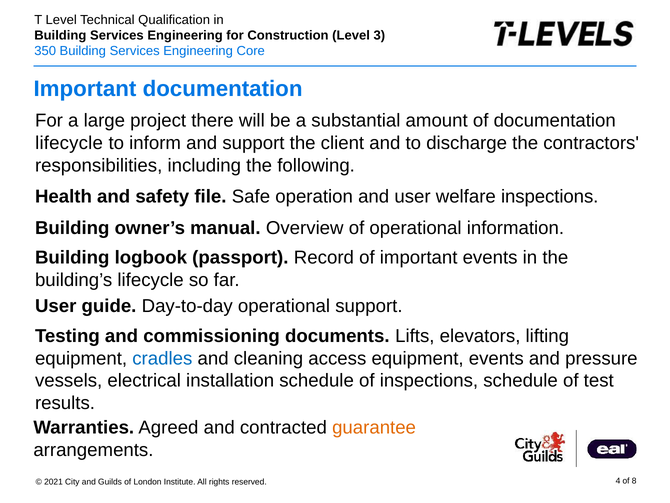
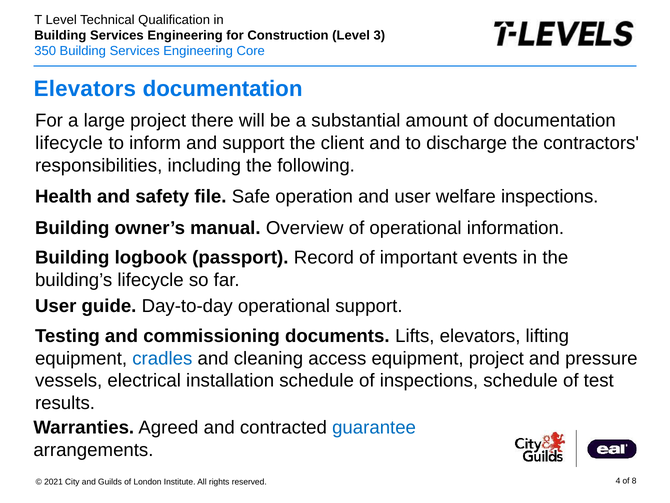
Important at (85, 89): Important -> Elevators
equipment events: events -> project
guarantee colour: orange -> blue
